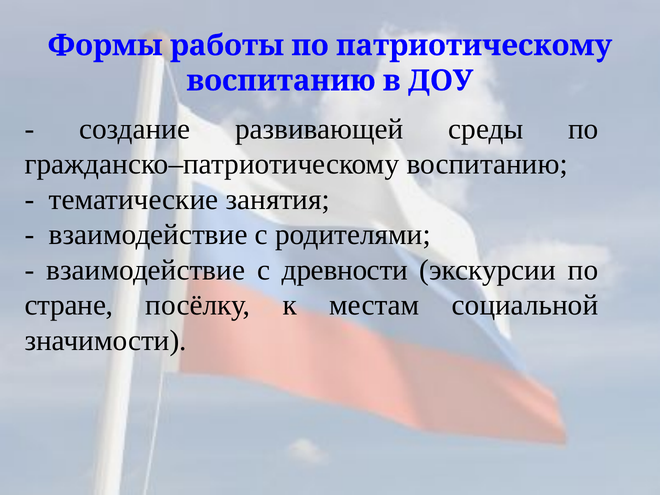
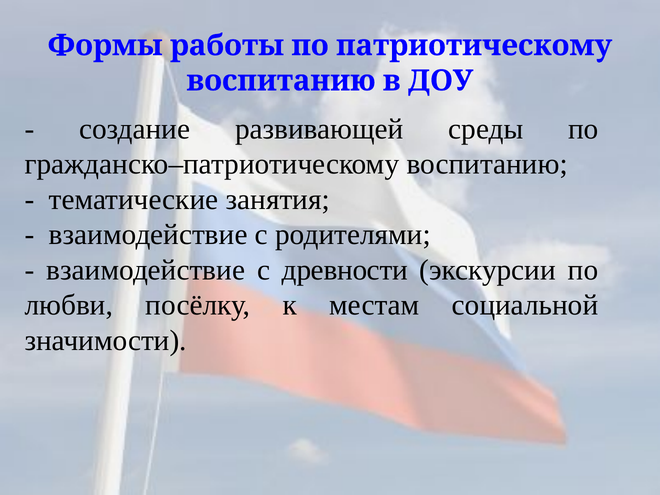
стране: стране -> любви
